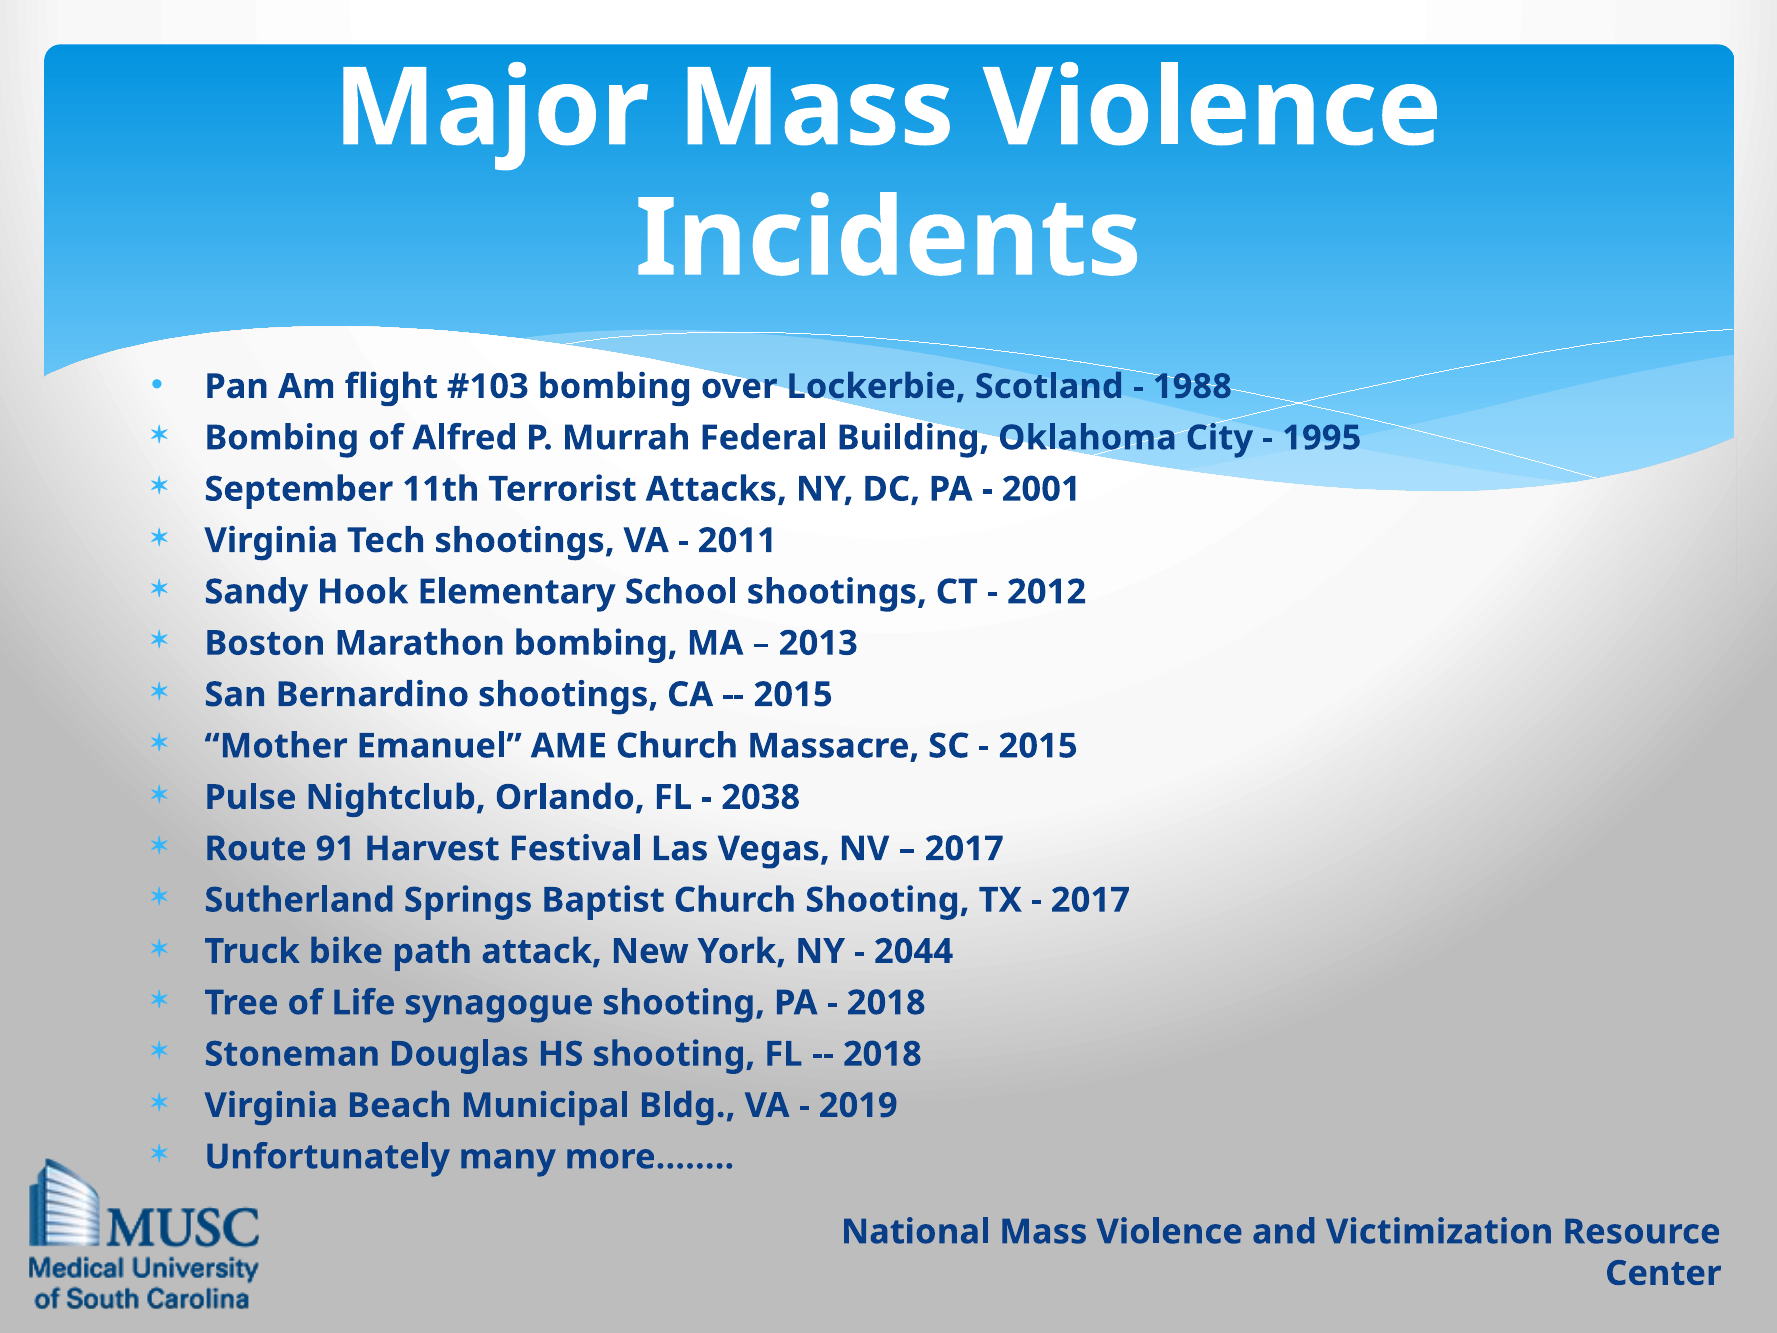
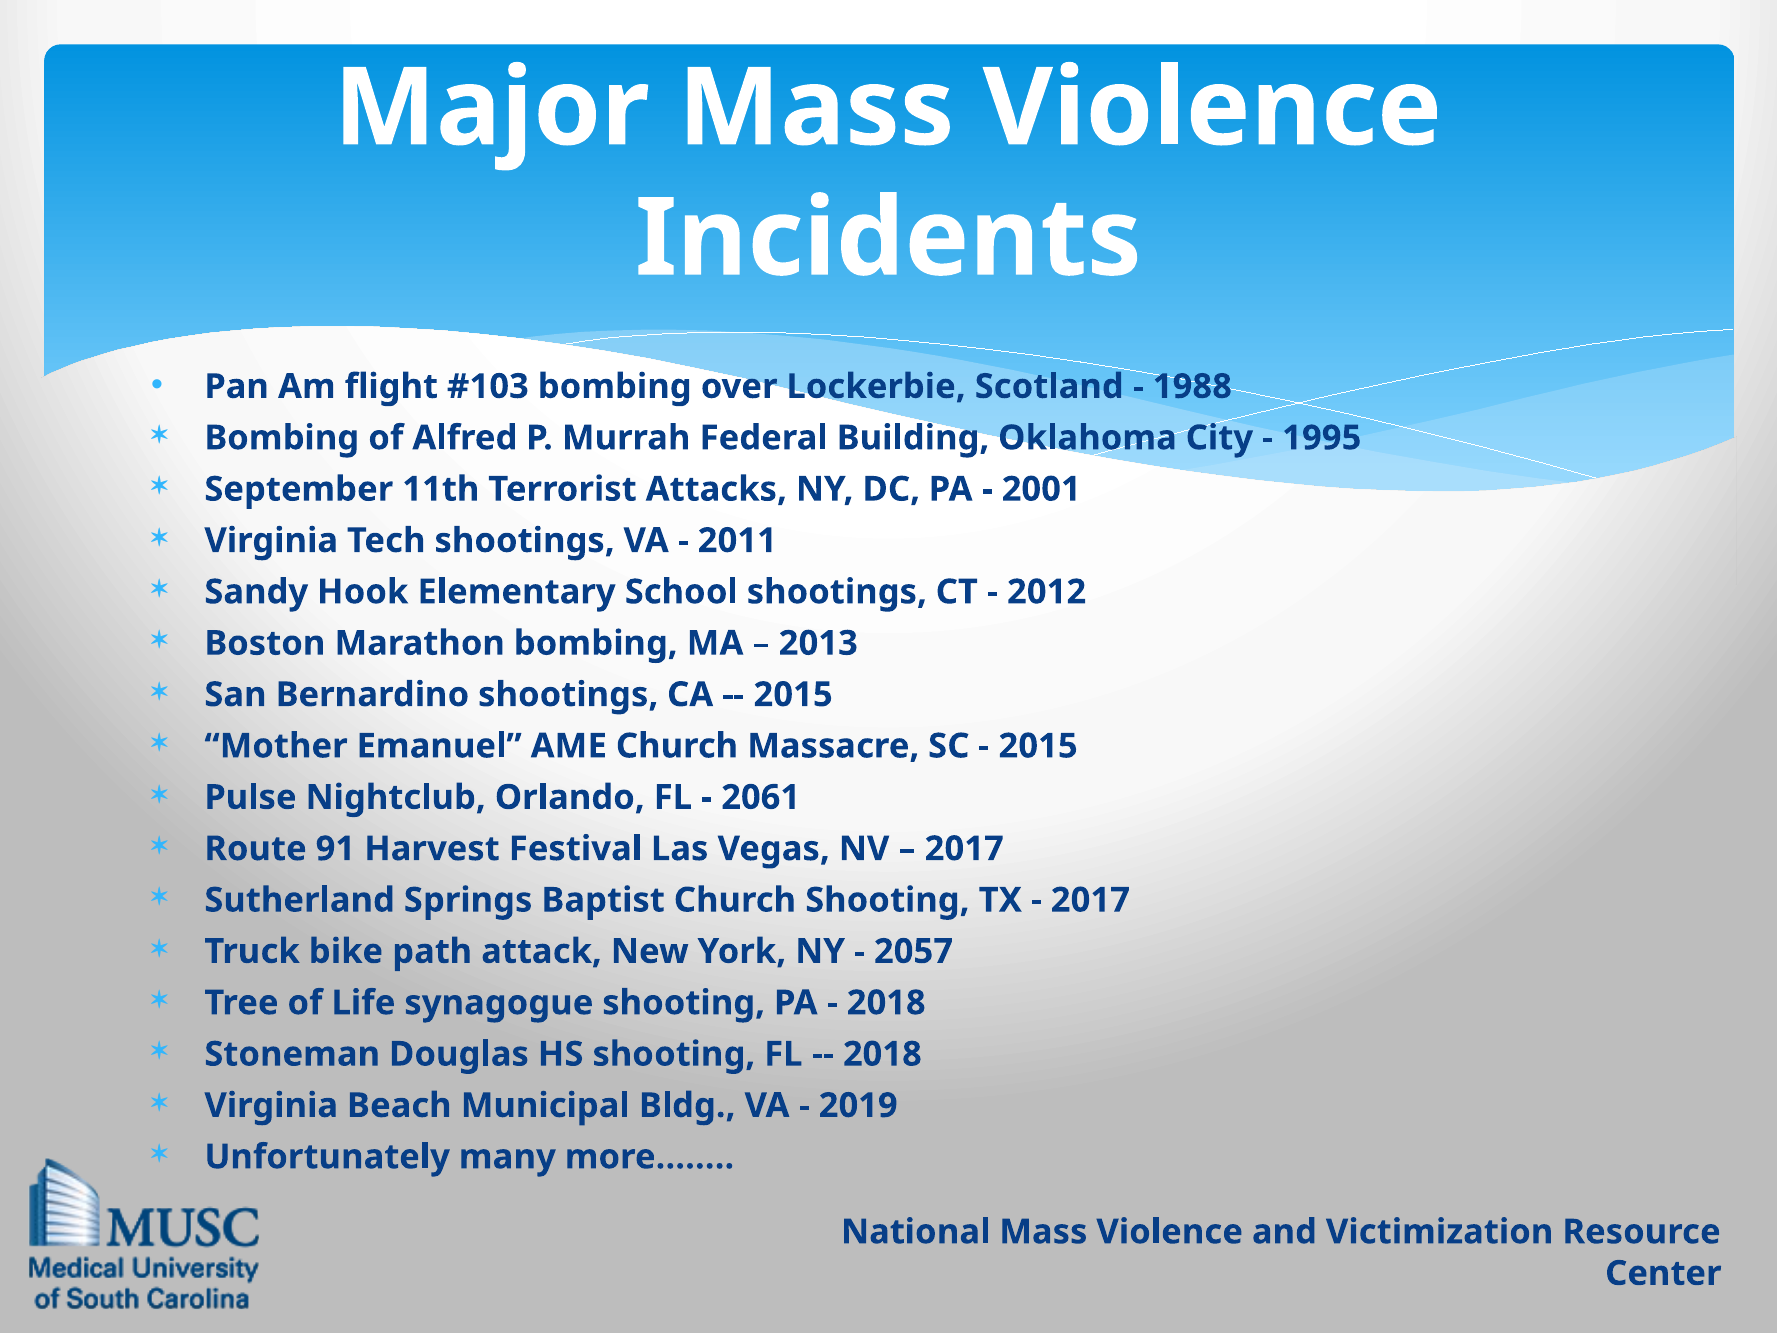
2038: 2038 -> 2061
2044: 2044 -> 2057
